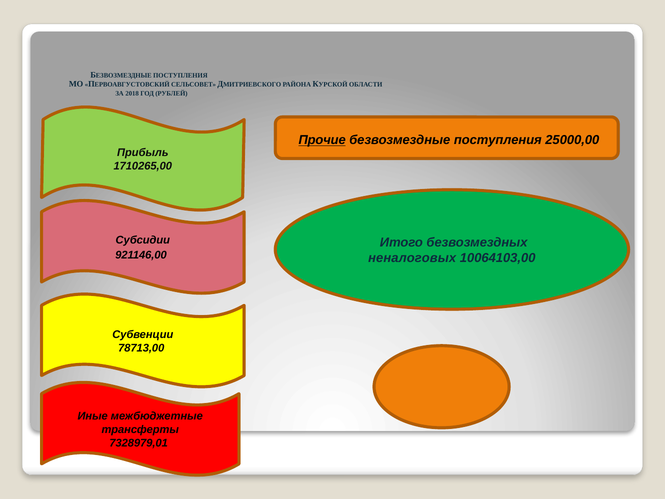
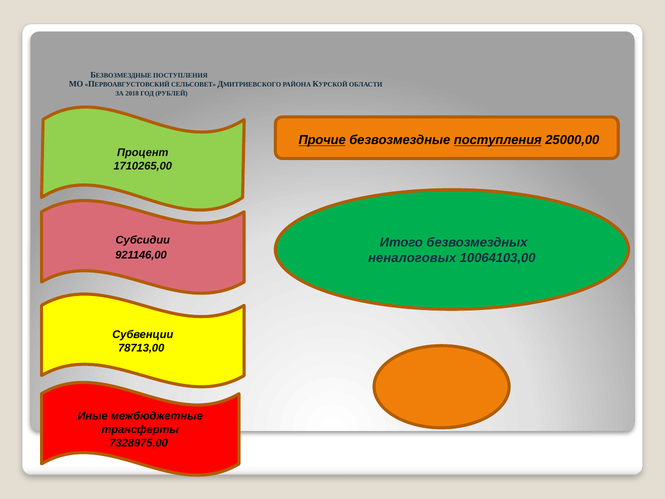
поступления at (498, 140) underline: none -> present
Прибыль: Прибыль -> Процент
7328979,01: 7328979,01 -> 7328975,00
